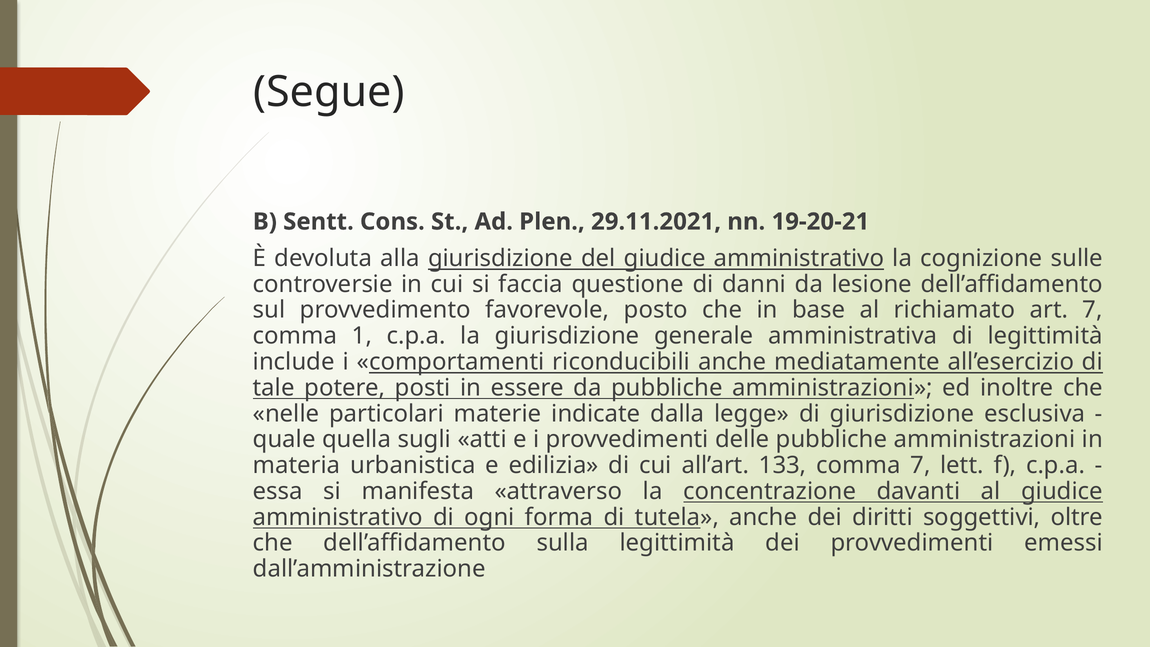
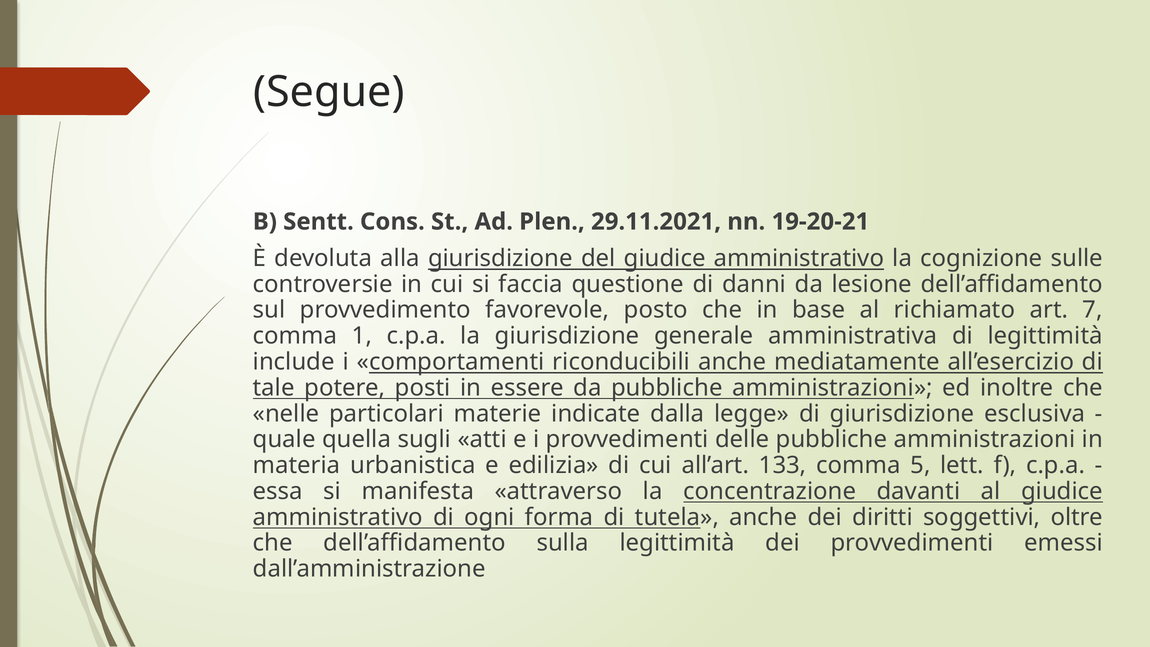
comma 7: 7 -> 5
